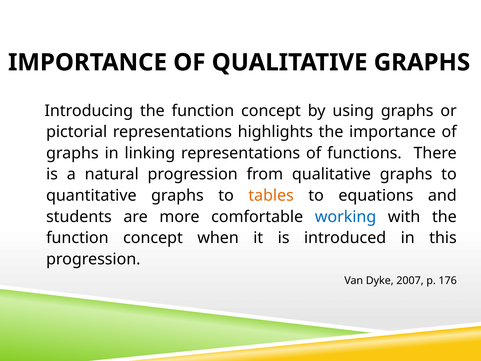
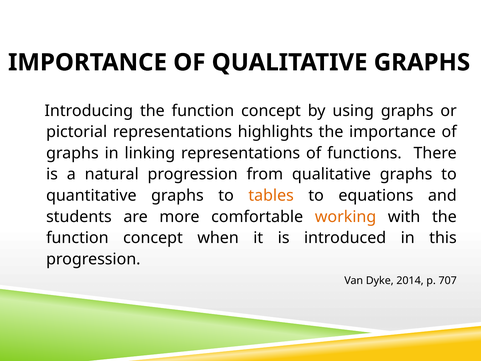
working colour: blue -> orange
2007: 2007 -> 2014
176: 176 -> 707
